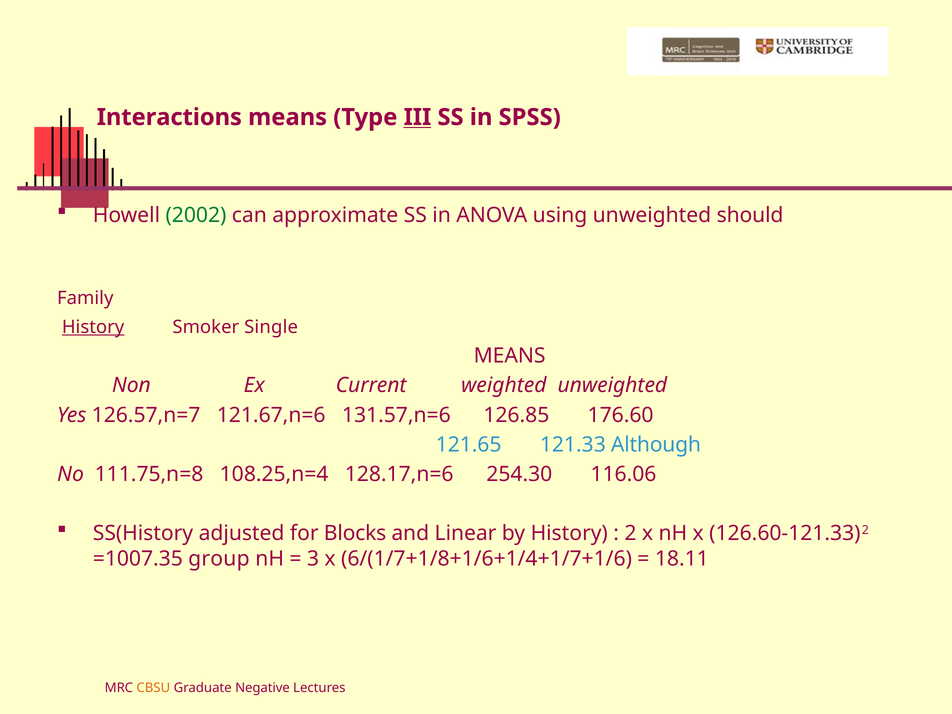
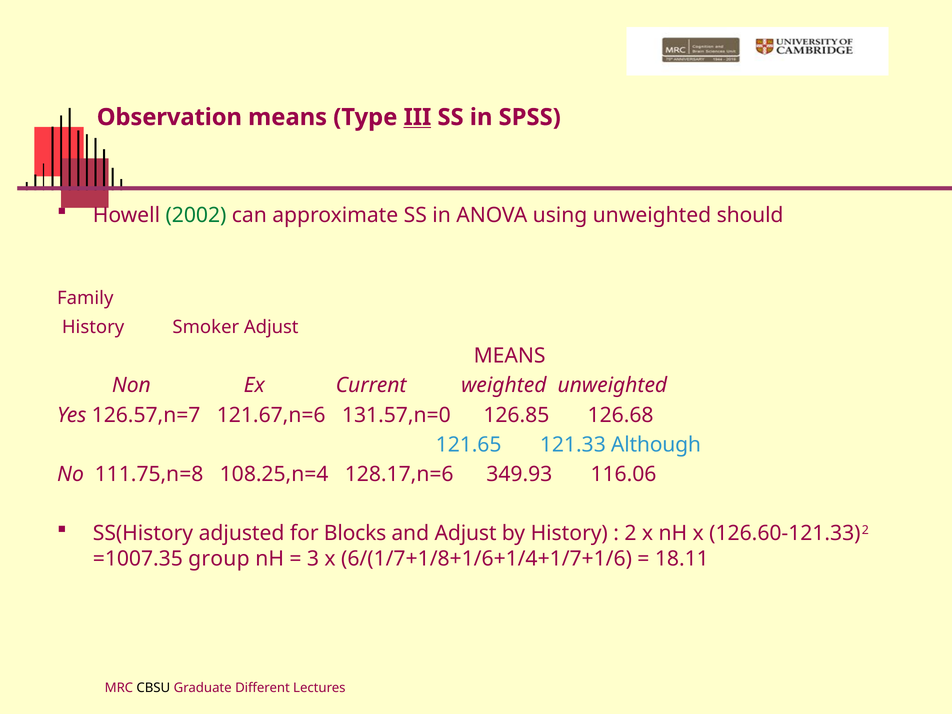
Interactions: Interactions -> Observation
History at (93, 327) underline: present -> none
Smoker Single: Single -> Adjust
131.57,n=6: 131.57,n=6 -> 131.57,n=0
176.60: 176.60 -> 126.68
254.30: 254.30 -> 349.93
and Linear: Linear -> Adjust
CBSU colour: orange -> black
Negative: Negative -> Different
